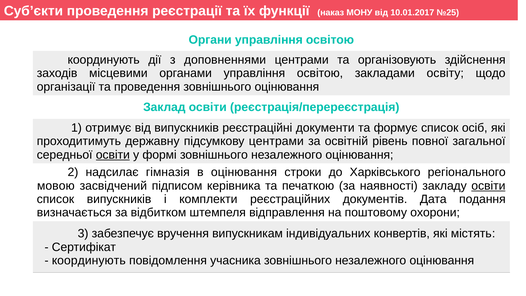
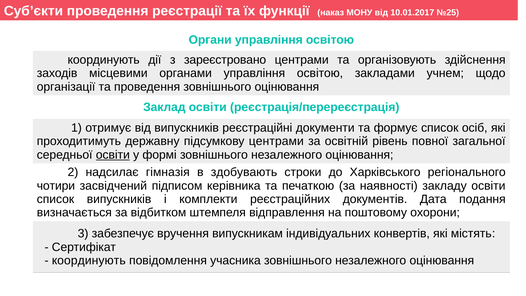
доповненнями: доповненнями -> зареєстровано
освіту: освіту -> учнем
в оцінювання: оцінювання -> здобувають
мовою: мовою -> чотири
освіти at (488, 186) underline: present -> none
